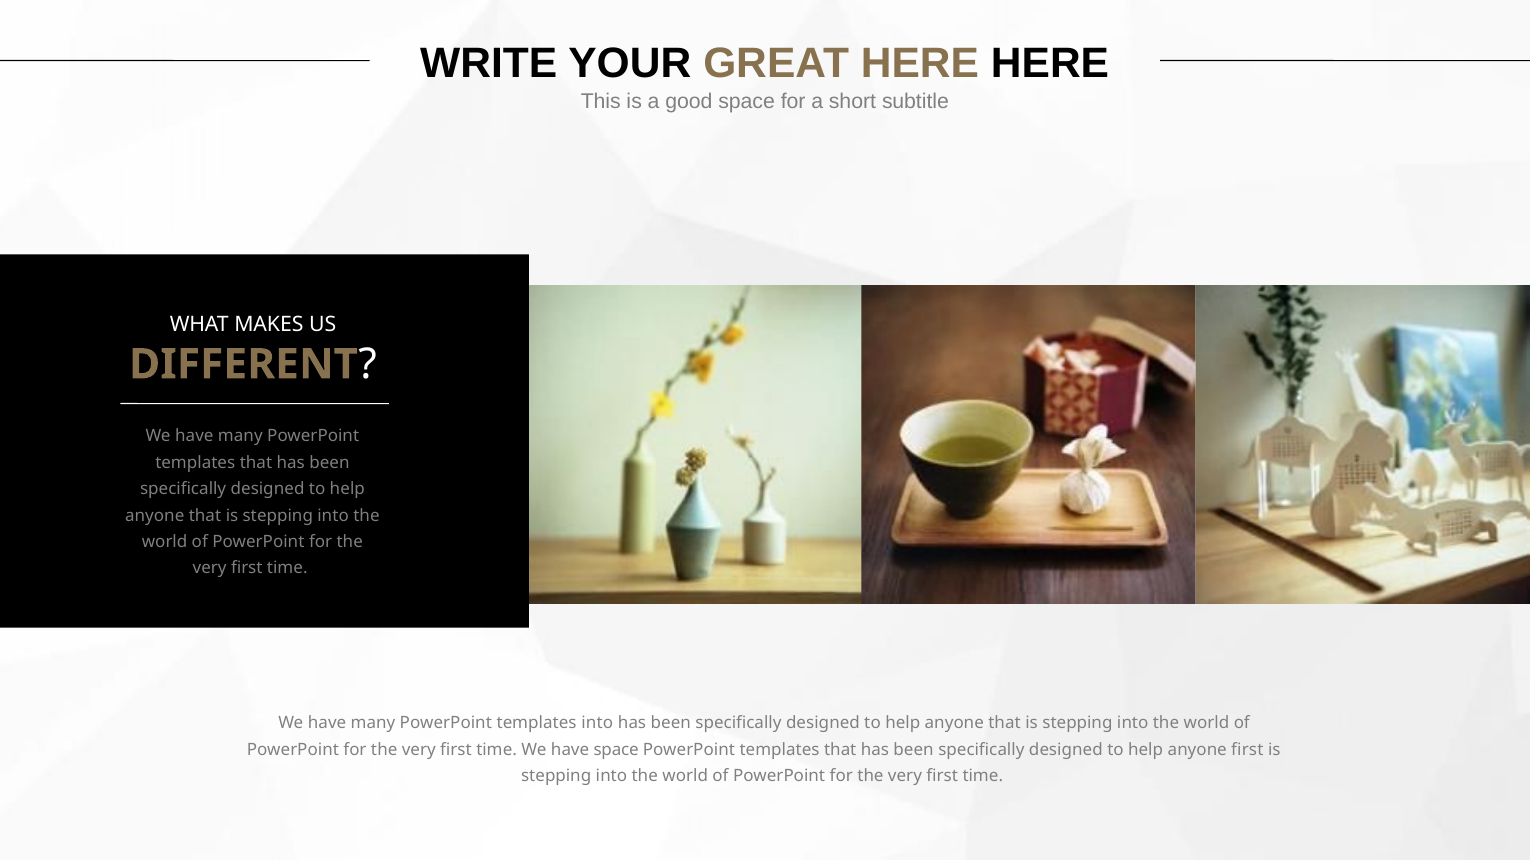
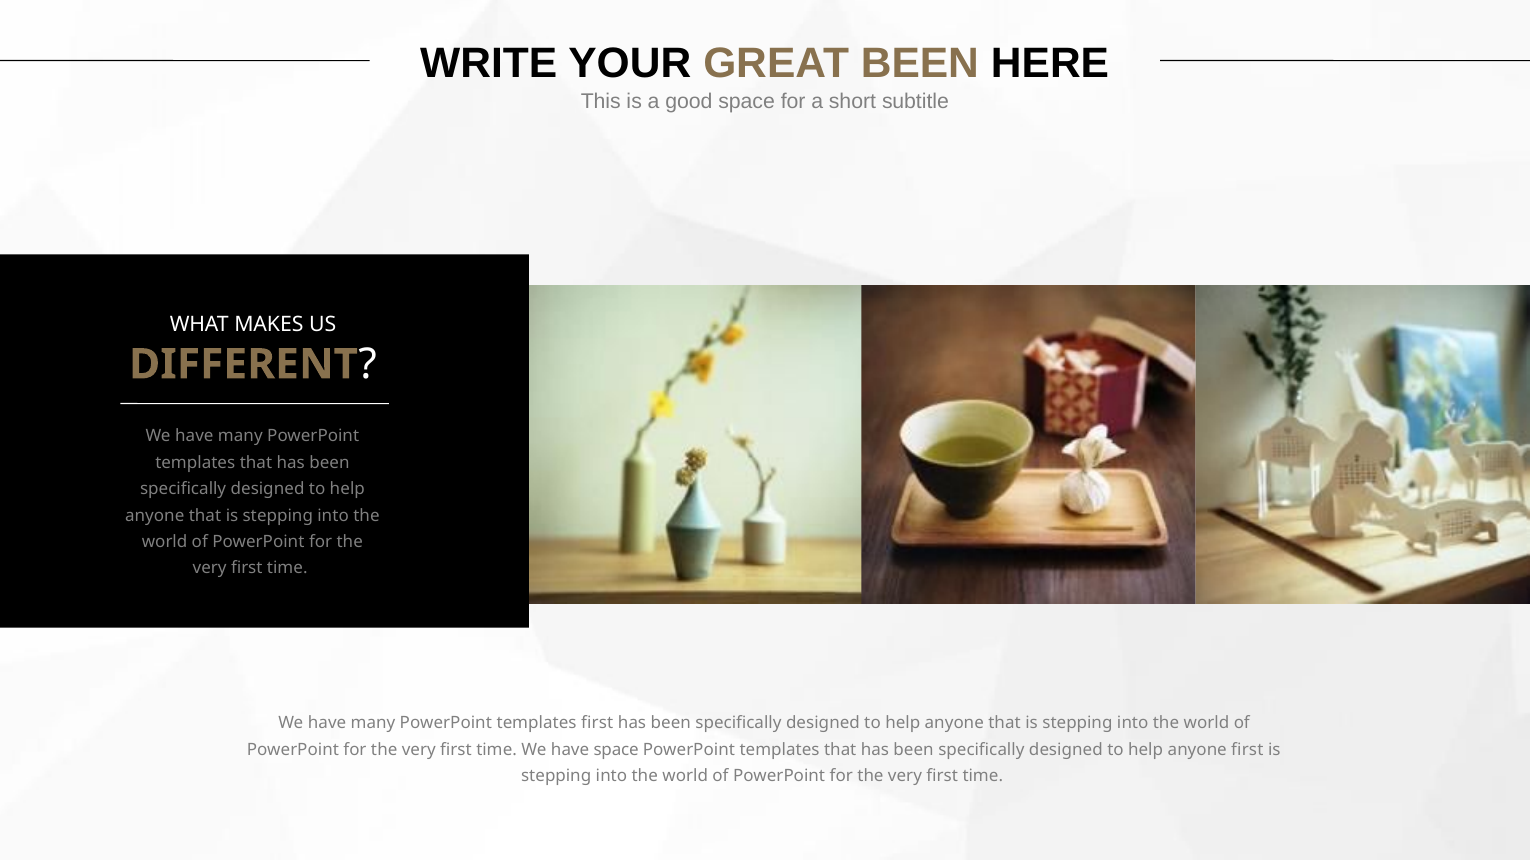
GREAT HERE: HERE -> BEEN
templates into: into -> first
